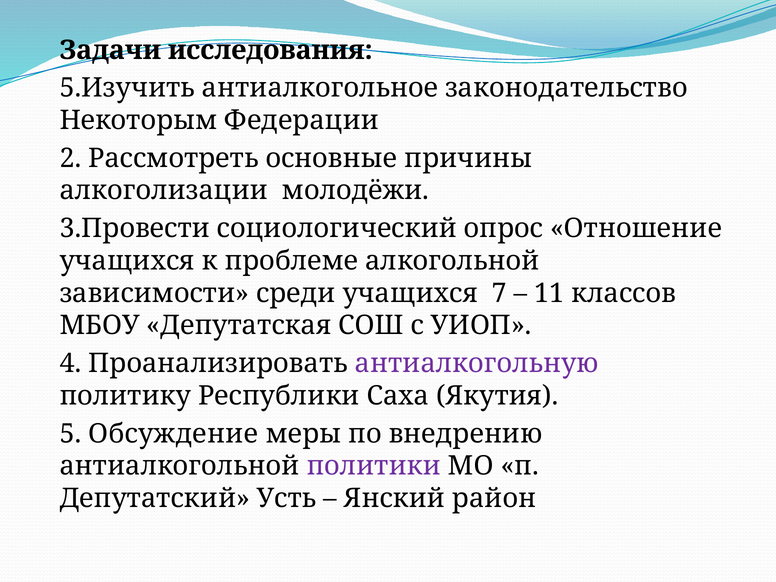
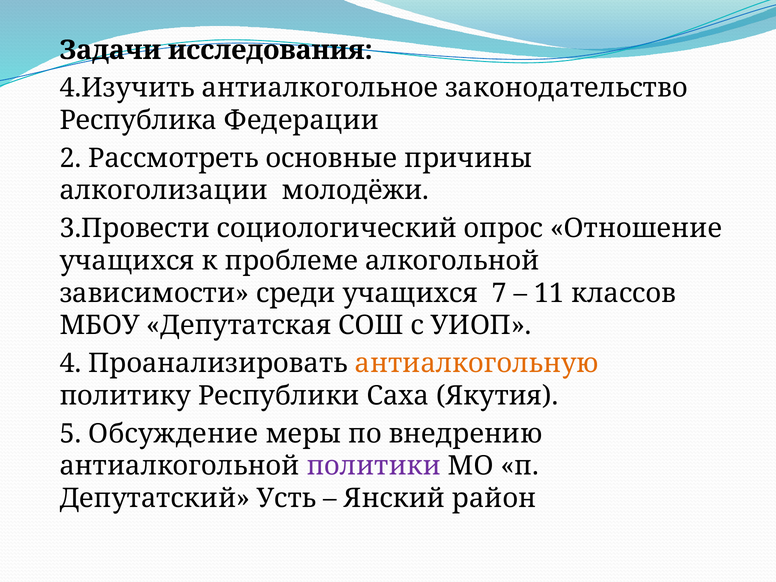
5.Изучить: 5.Изучить -> 4.Изучить
Некоторым: Некоторым -> Республика
антиалкогольную colour: purple -> orange
